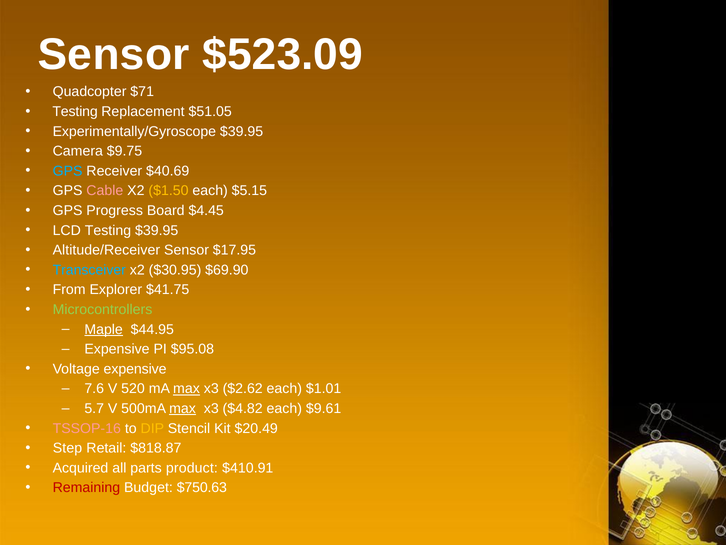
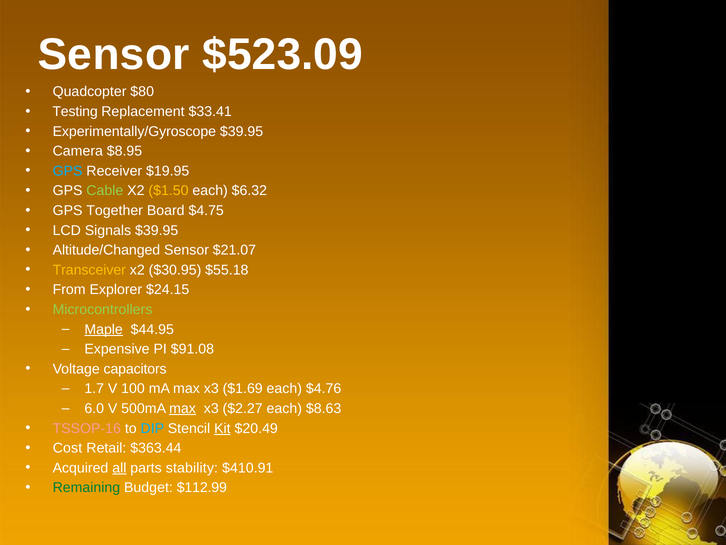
$71: $71 -> $80
$51.05: $51.05 -> $33.41
$9.75: $9.75 -> $8.95
$40.69: $40.69 -> $19.95
Cable colour: pink -> light green
$5.15: $5.15 -> $6.32
Progress: Progress -> Together
$4.45: $4.45 -> $4.75
LCD Testing: Testing -> Signals
Altitude/Receiver: Altitude/Receiver -> Altitude/Changed
$17.95: $17.95 -> $21.07
Transceiver colour: light blue -> yellow
$69.90: $69.90 -> $55.18
$41.75: $41.75 -> $24.15
$95.08: $95.08 -> $91.08
Voltage expensive: expensive -> capacitors
7.6: 7.6 -> 1.7
520: 520 -> 100
max at (186, 388) underline: present -> none
$2.62: $2.62 -> $1.69
$1.01: $1.01 -> $4.76
5.7: 5.7 -> 6.0
$4.82: $4.82 -> $2.27
$9.61: $9.61 -> $8.63
DIP colour: yellow -> light blue
Kit underline: none -> present
Step: Step -> Cost
$818.87: $818.87 -> $363.44
all underline: none -> present
product: product -> stability
Remaining colour: red -> green
$750.63: $750.63 -> $112.99
